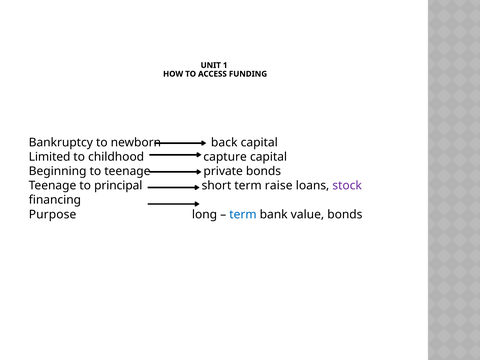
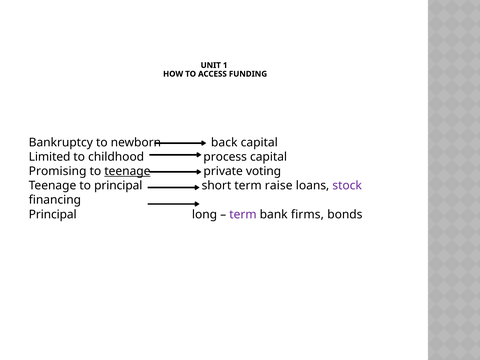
capture: capture -> process
Beginning: Beginning -> Promising
teenage at (127, 171) underline: none -> present
private bonds: bonds -> voting
Purpose at (53, 214): Purpose -> Principal
term at (243, 214) colour: blue -> purple
value: value -> firms
